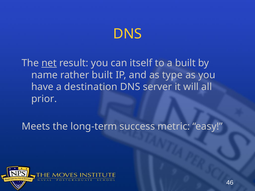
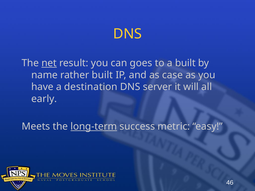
itself: itself -> goes
type: type -> case
prior: prior -> early
long-term underline: none -> present
